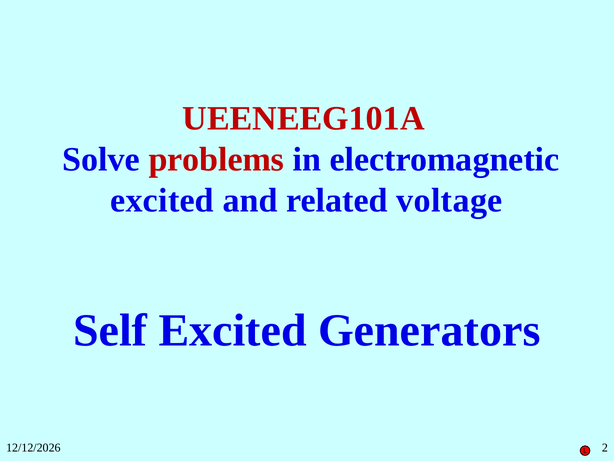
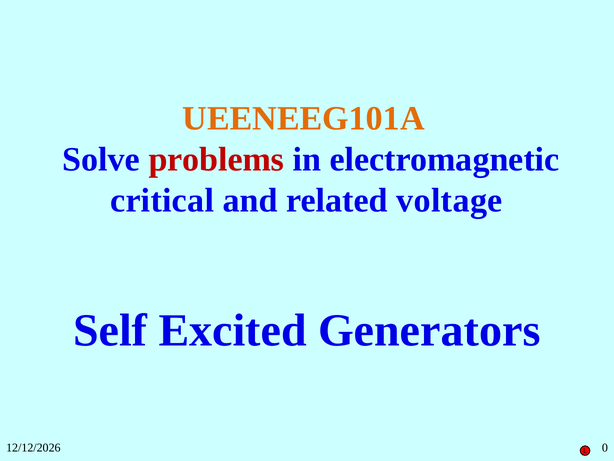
UEENEEG101A colour: red -> orange
excited at (162, 200): excited -> critical
2: 2 -> 0
